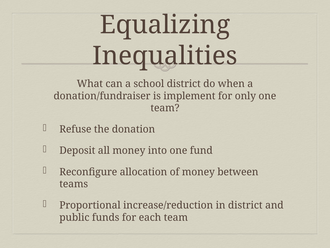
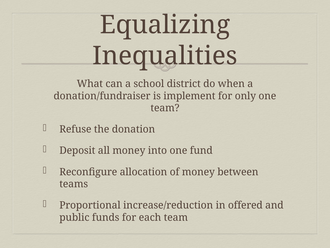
in district: district -> offered
